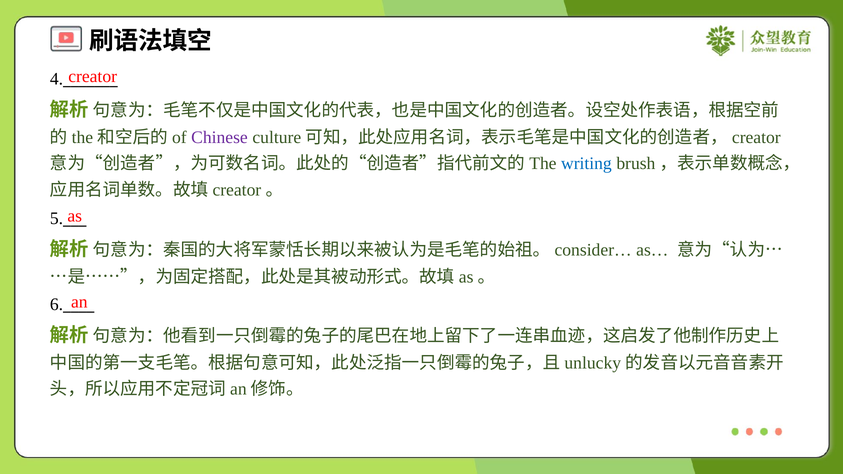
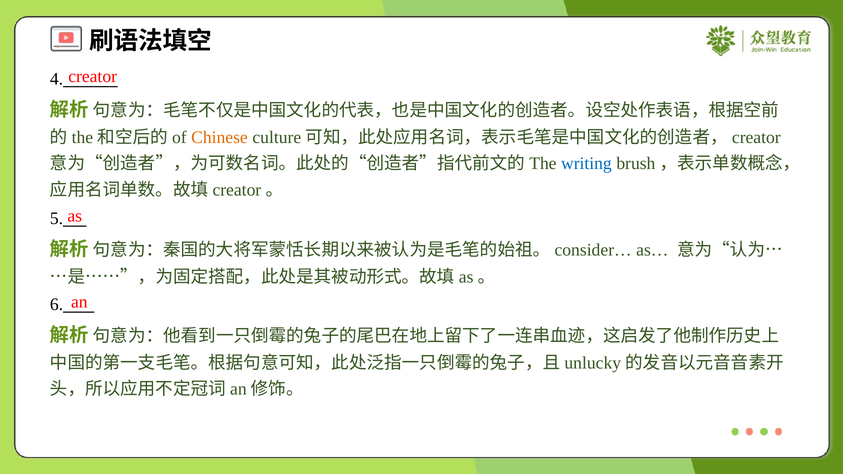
Chinese colour: purple -> orange
